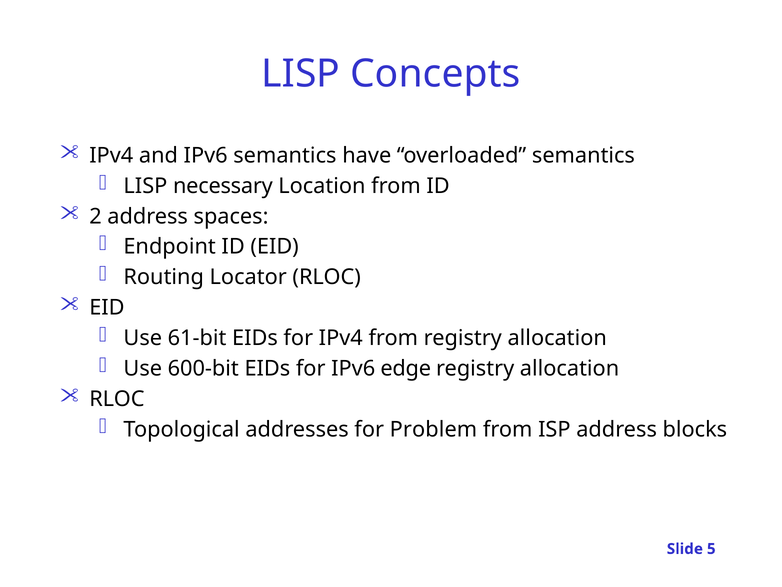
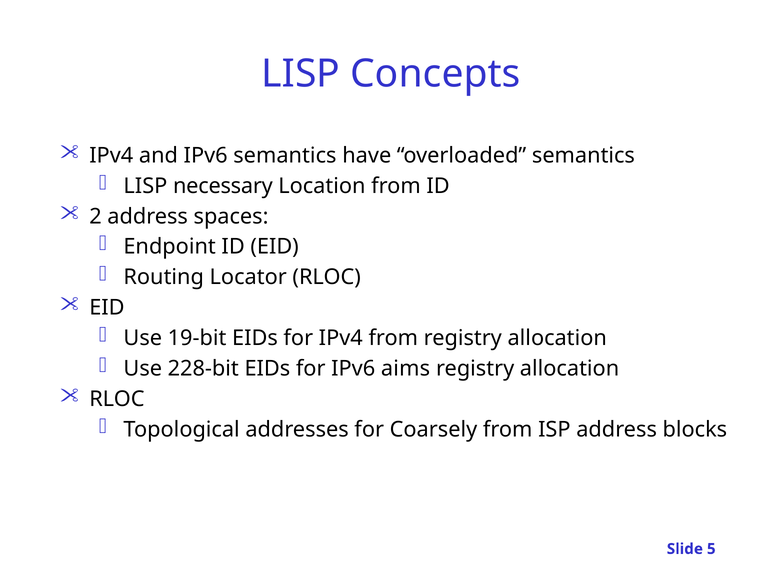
61-bit: 61-bit -> 19-bit
600-bit: 600-bit -> 228-bit
edge: edge -> aims
Problem: Problem -> Coarsely
